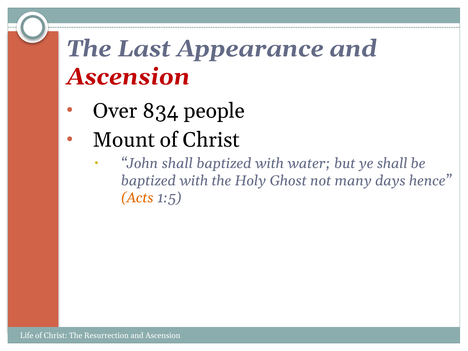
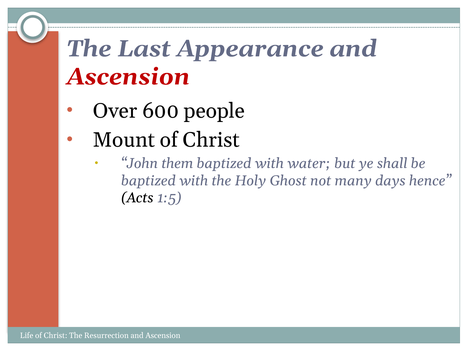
834: 834 -> 600
John shall: shall -> them
Acts colour: orange -> black
